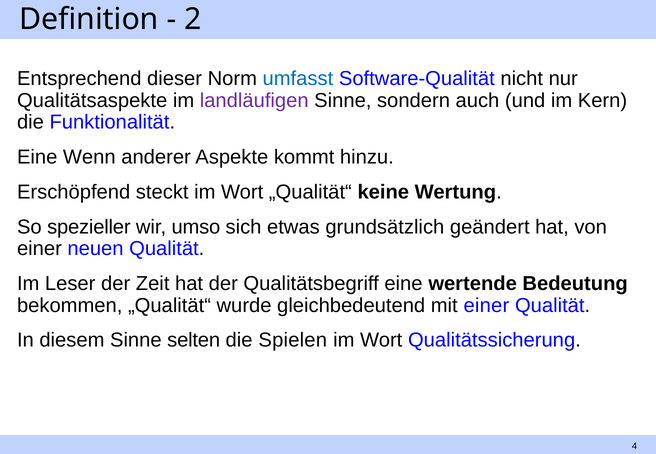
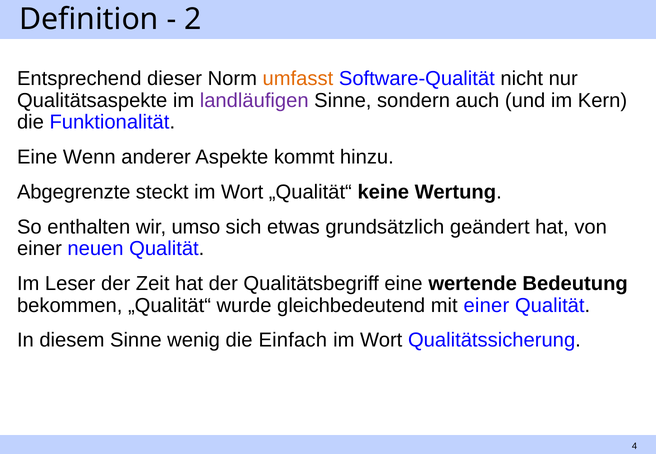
umfasst colour: blue -> orange
Erschöpfend: Erschöpfend -> Abgegrenzte
spezieller: spezieller -> enthalten
selten: selten -> wenig
Spielen: Spielen -> Einfach
